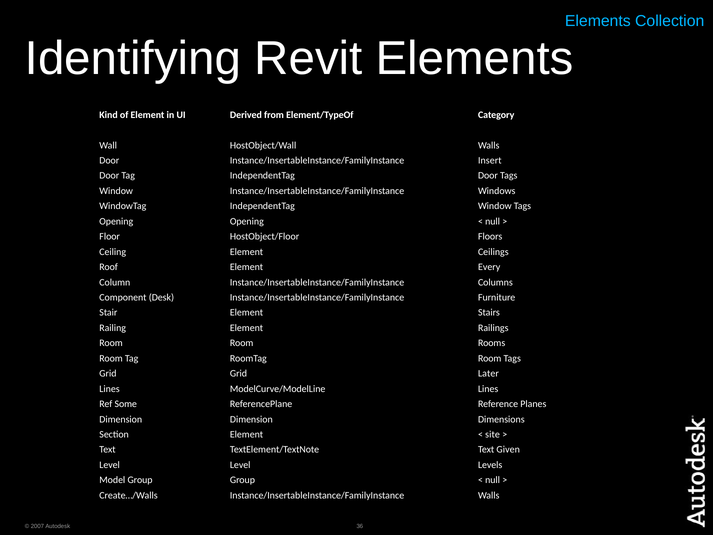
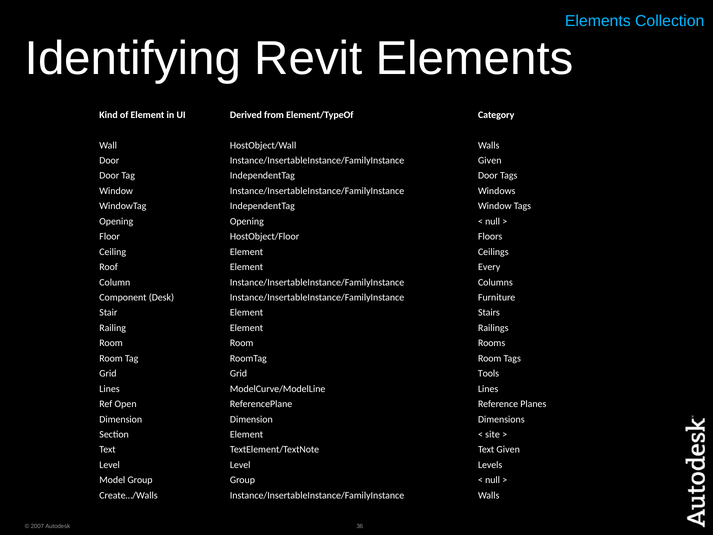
Instance/InsertableInstance/FamilyInstance Insert: Insert -> Given
Later: Later -> Tools
Some: Some -> Open
